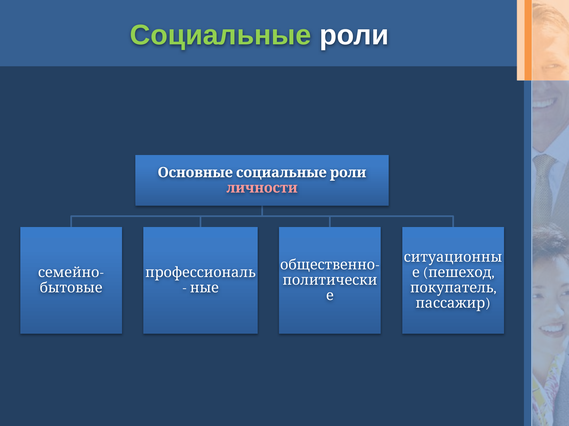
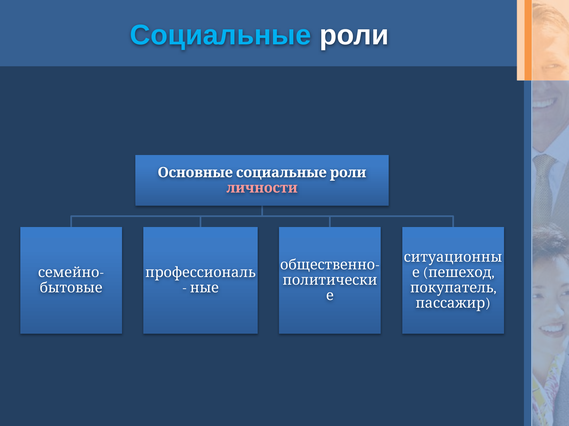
Социальные colour: light green -> light blue
